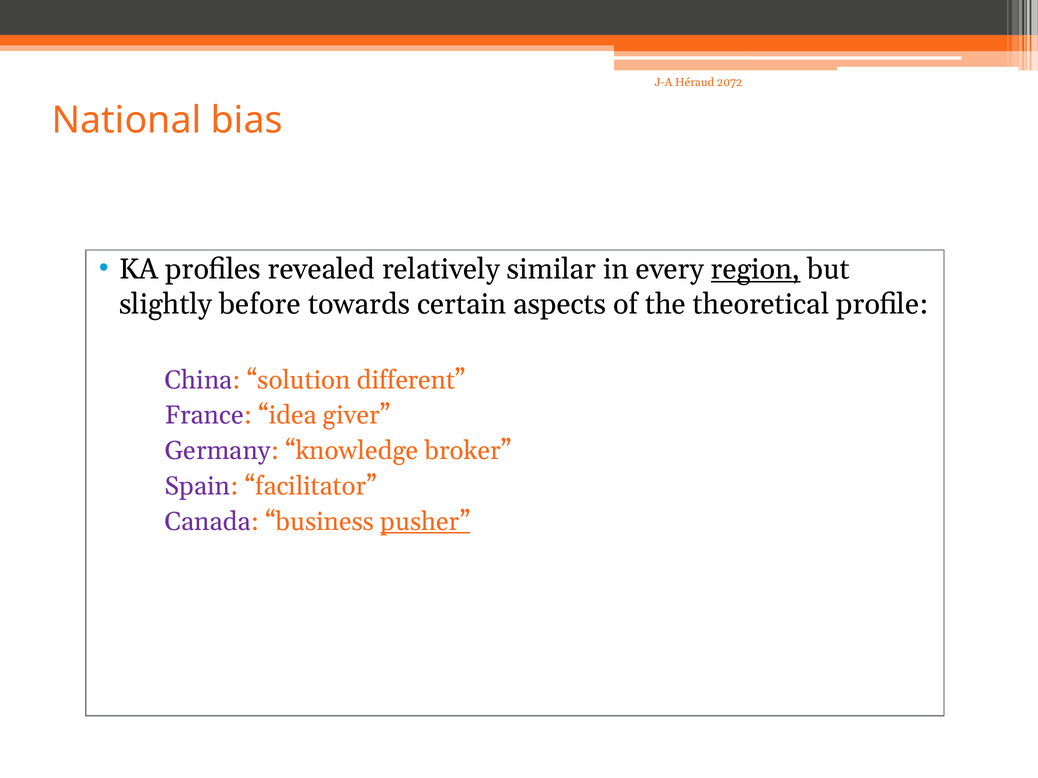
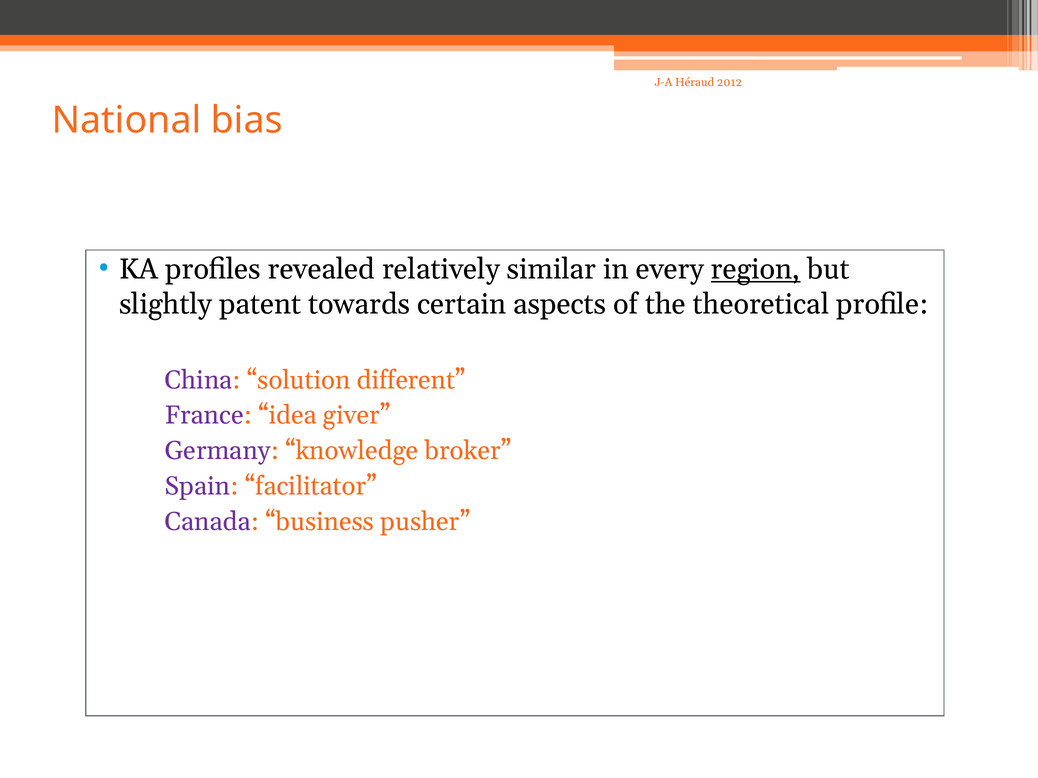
2072: 2072 -> 2012
before: before -> patent
pusher underline: present -> none
